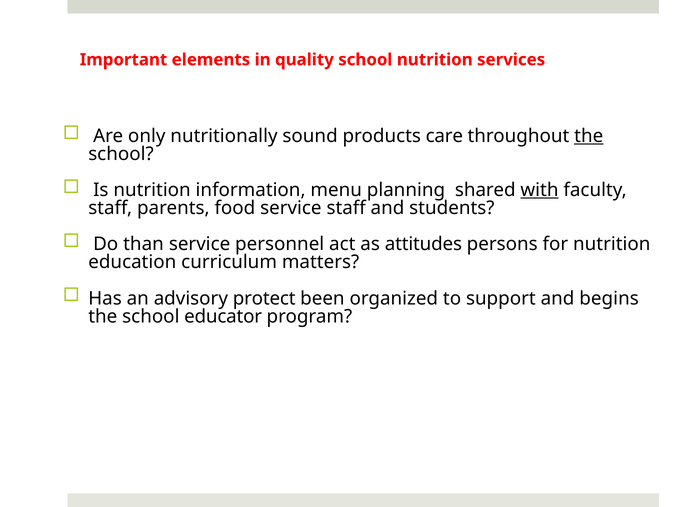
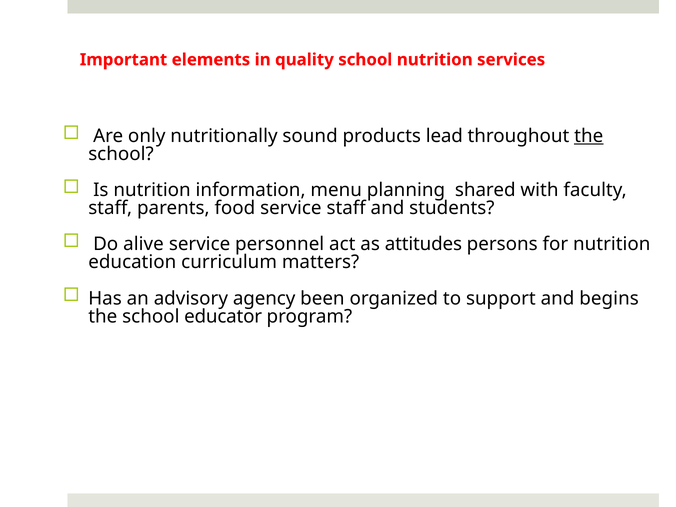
care: care -> lead
with underline: present -> none
than: than -> alive
protect: protect -> agency
